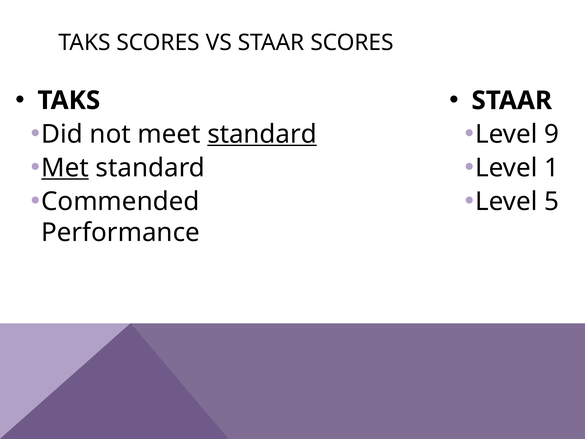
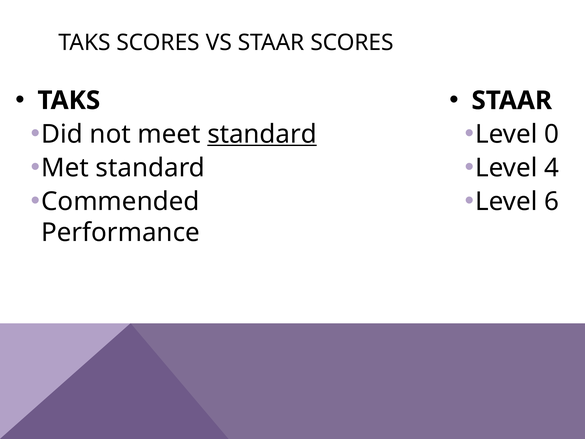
9: 9 -> 0
Met underline: present -> none
1: 1 -> 4
5: 5 -> 6
